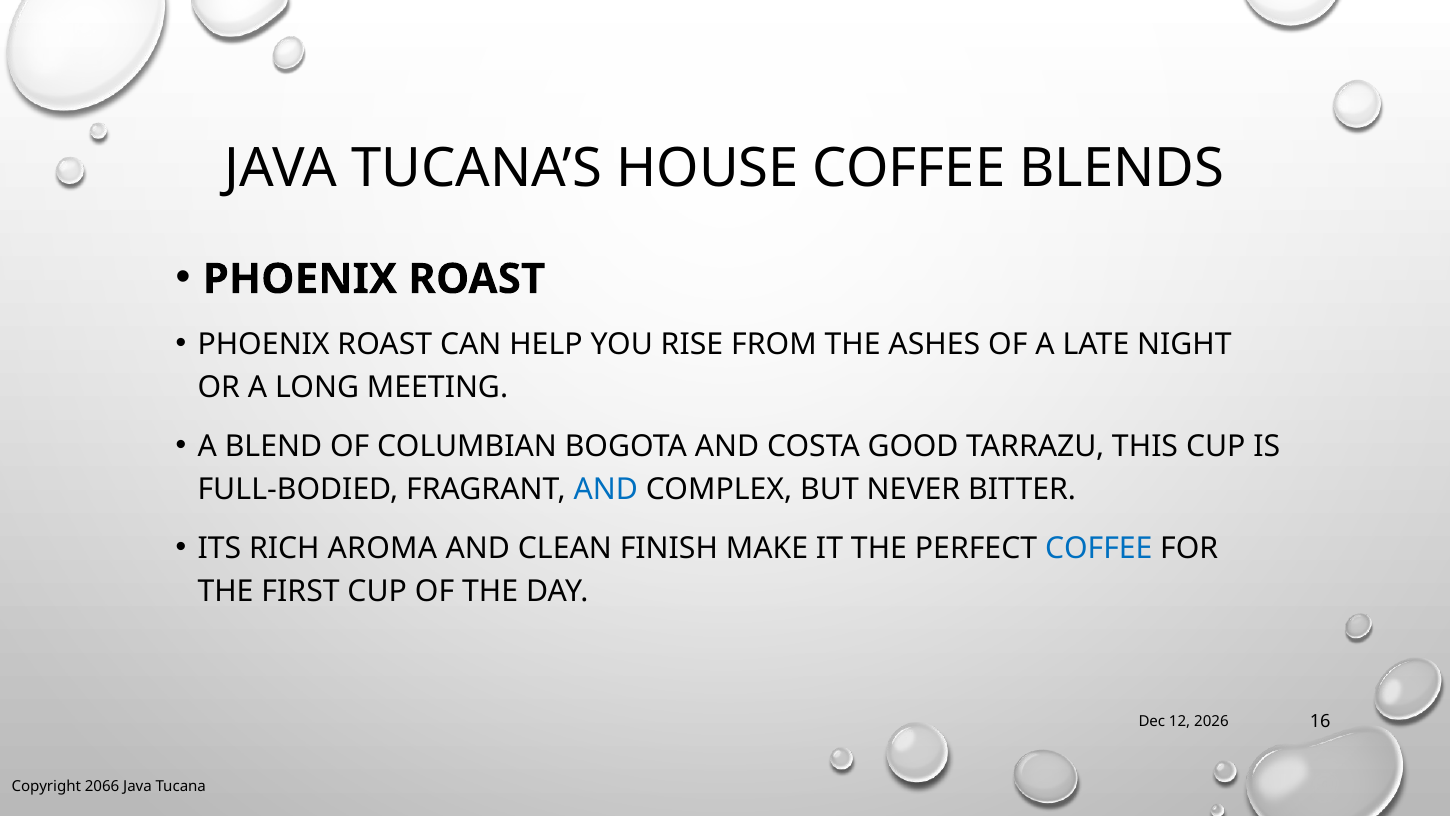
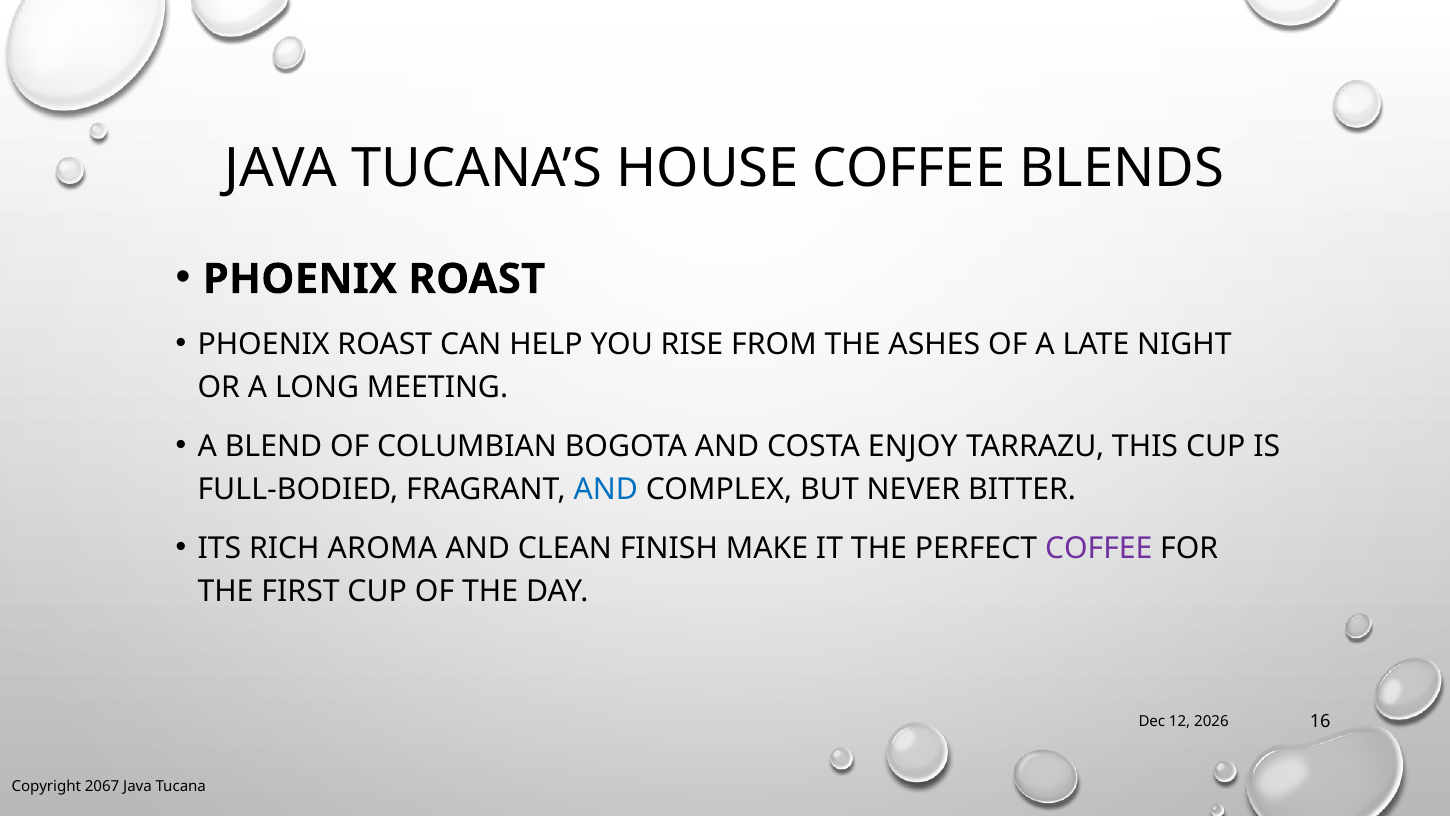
GOOD: GOOD -> ENJOY
COFFEE at (1099, 548) colour: blue -> purple
2066: 2066 -> 2067
